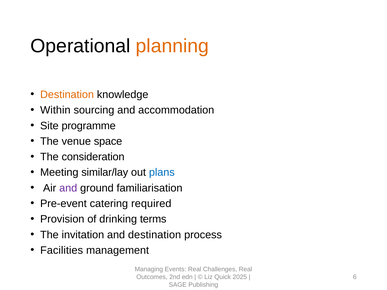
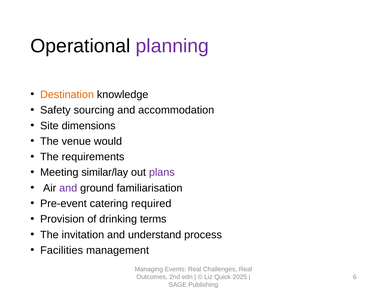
planning colour: orange -> purple
Within: Within -> Safety
programme: programme -> dimensions
space: space -> would
consideration: consideration -> requirements
plans colour: blue -> purple
and destination: destination -> understand
